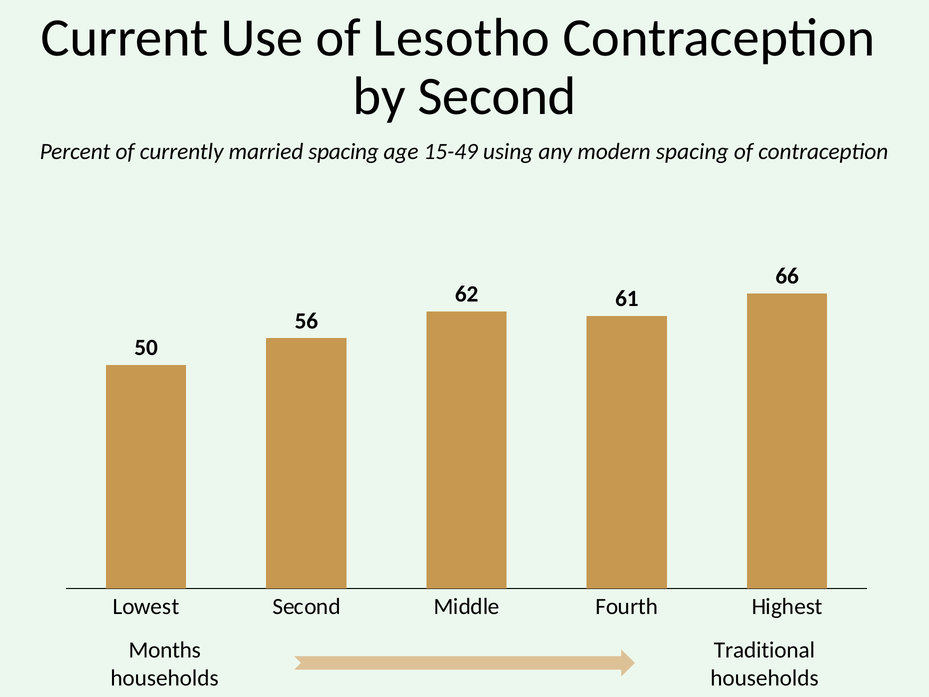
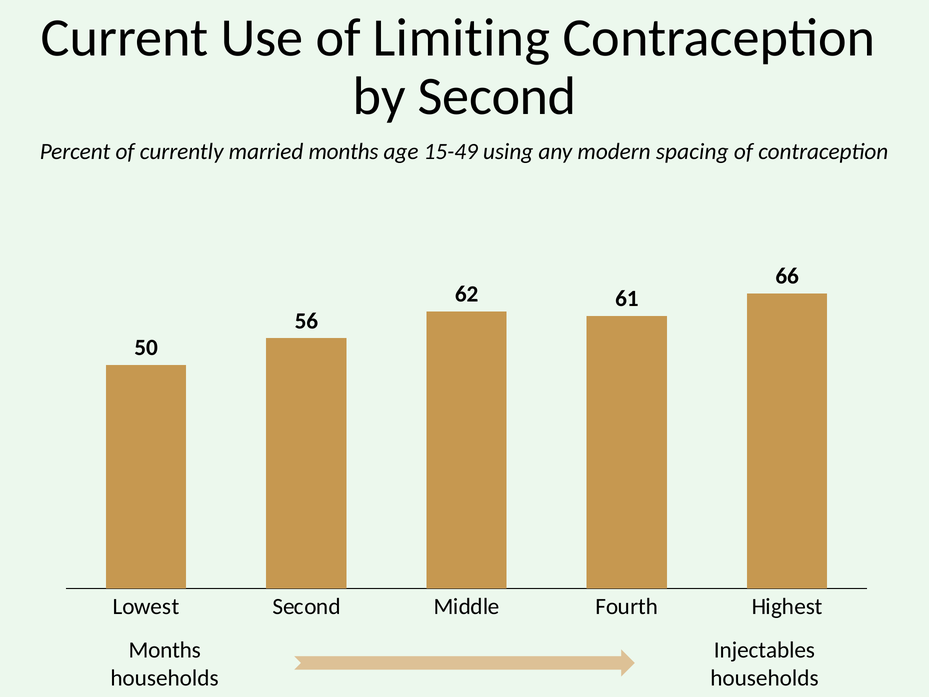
Lesotho: Lesotho -> Limiting
married spacing: spacing -> months
Traditional: Traditional -> Injectables
